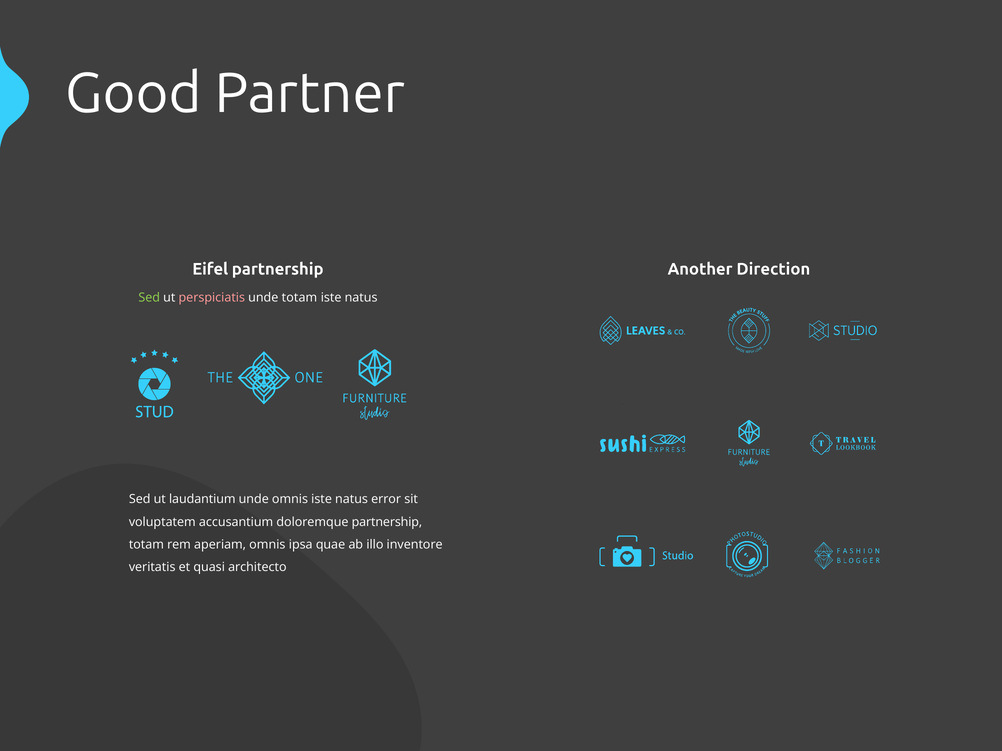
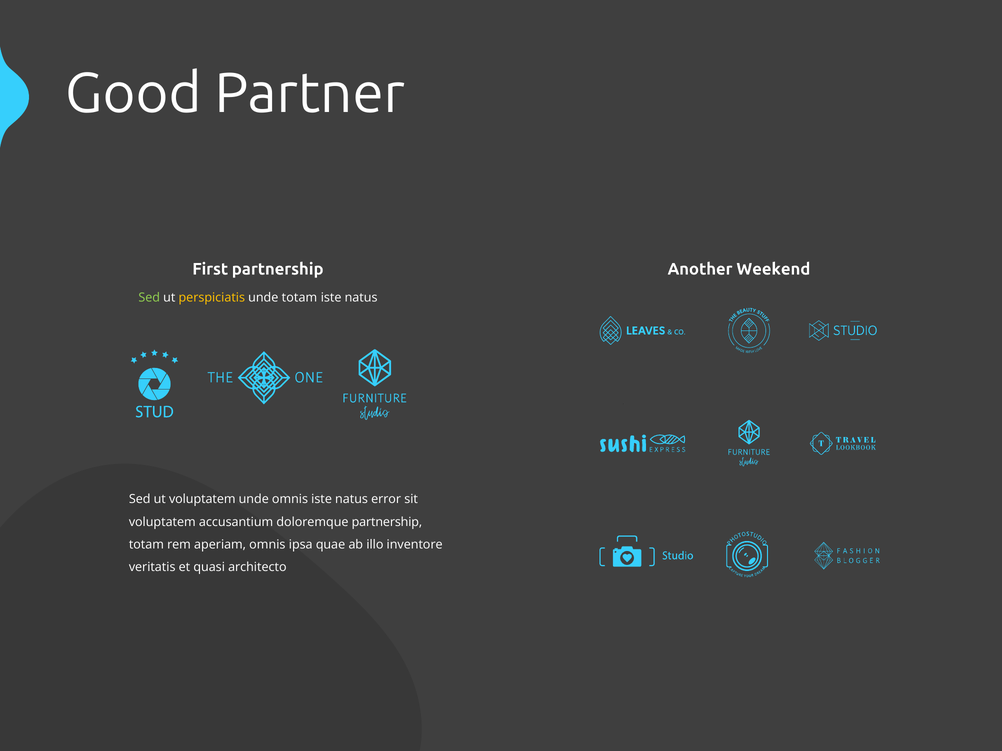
Eifel: Eifel -> First
Direction: Direction -> Weekend
perspiciatis colour: pink -> yellow
ut laudantium: laudantium -> voluptatem
